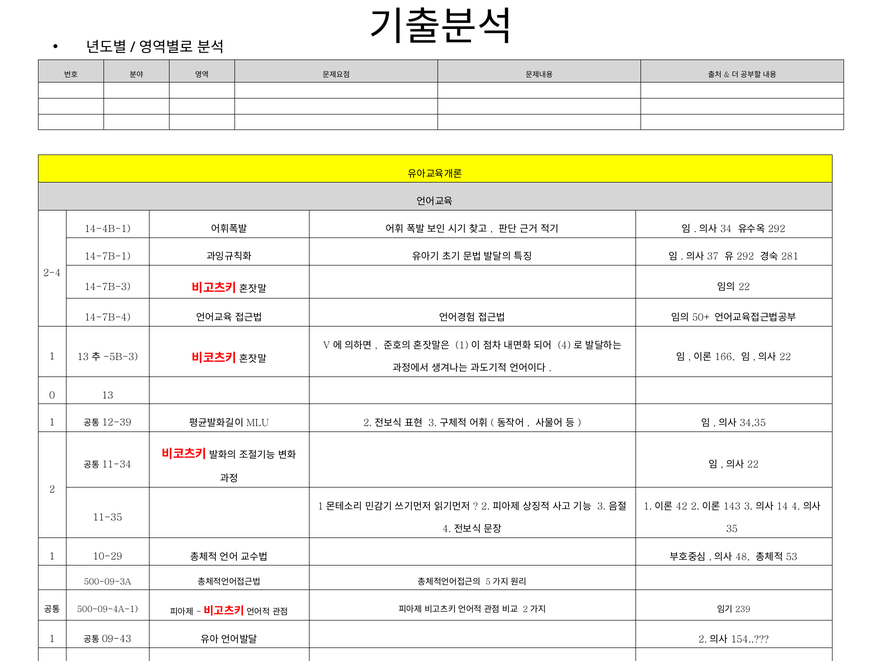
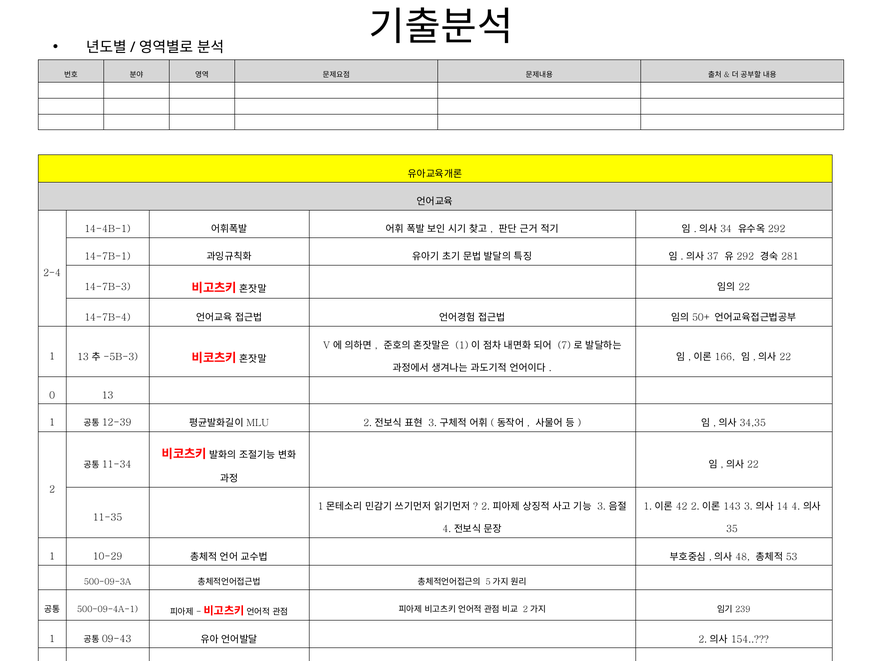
4 at (564, 346): 4 -> 7
